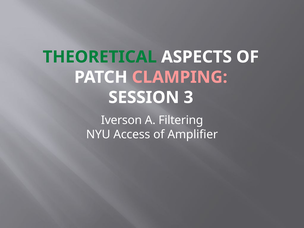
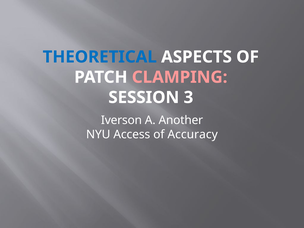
THEORETICAL colour: green -> blue
Filtering: Filtering -> Another
Amplifier: Amplifier -> Accuracy
